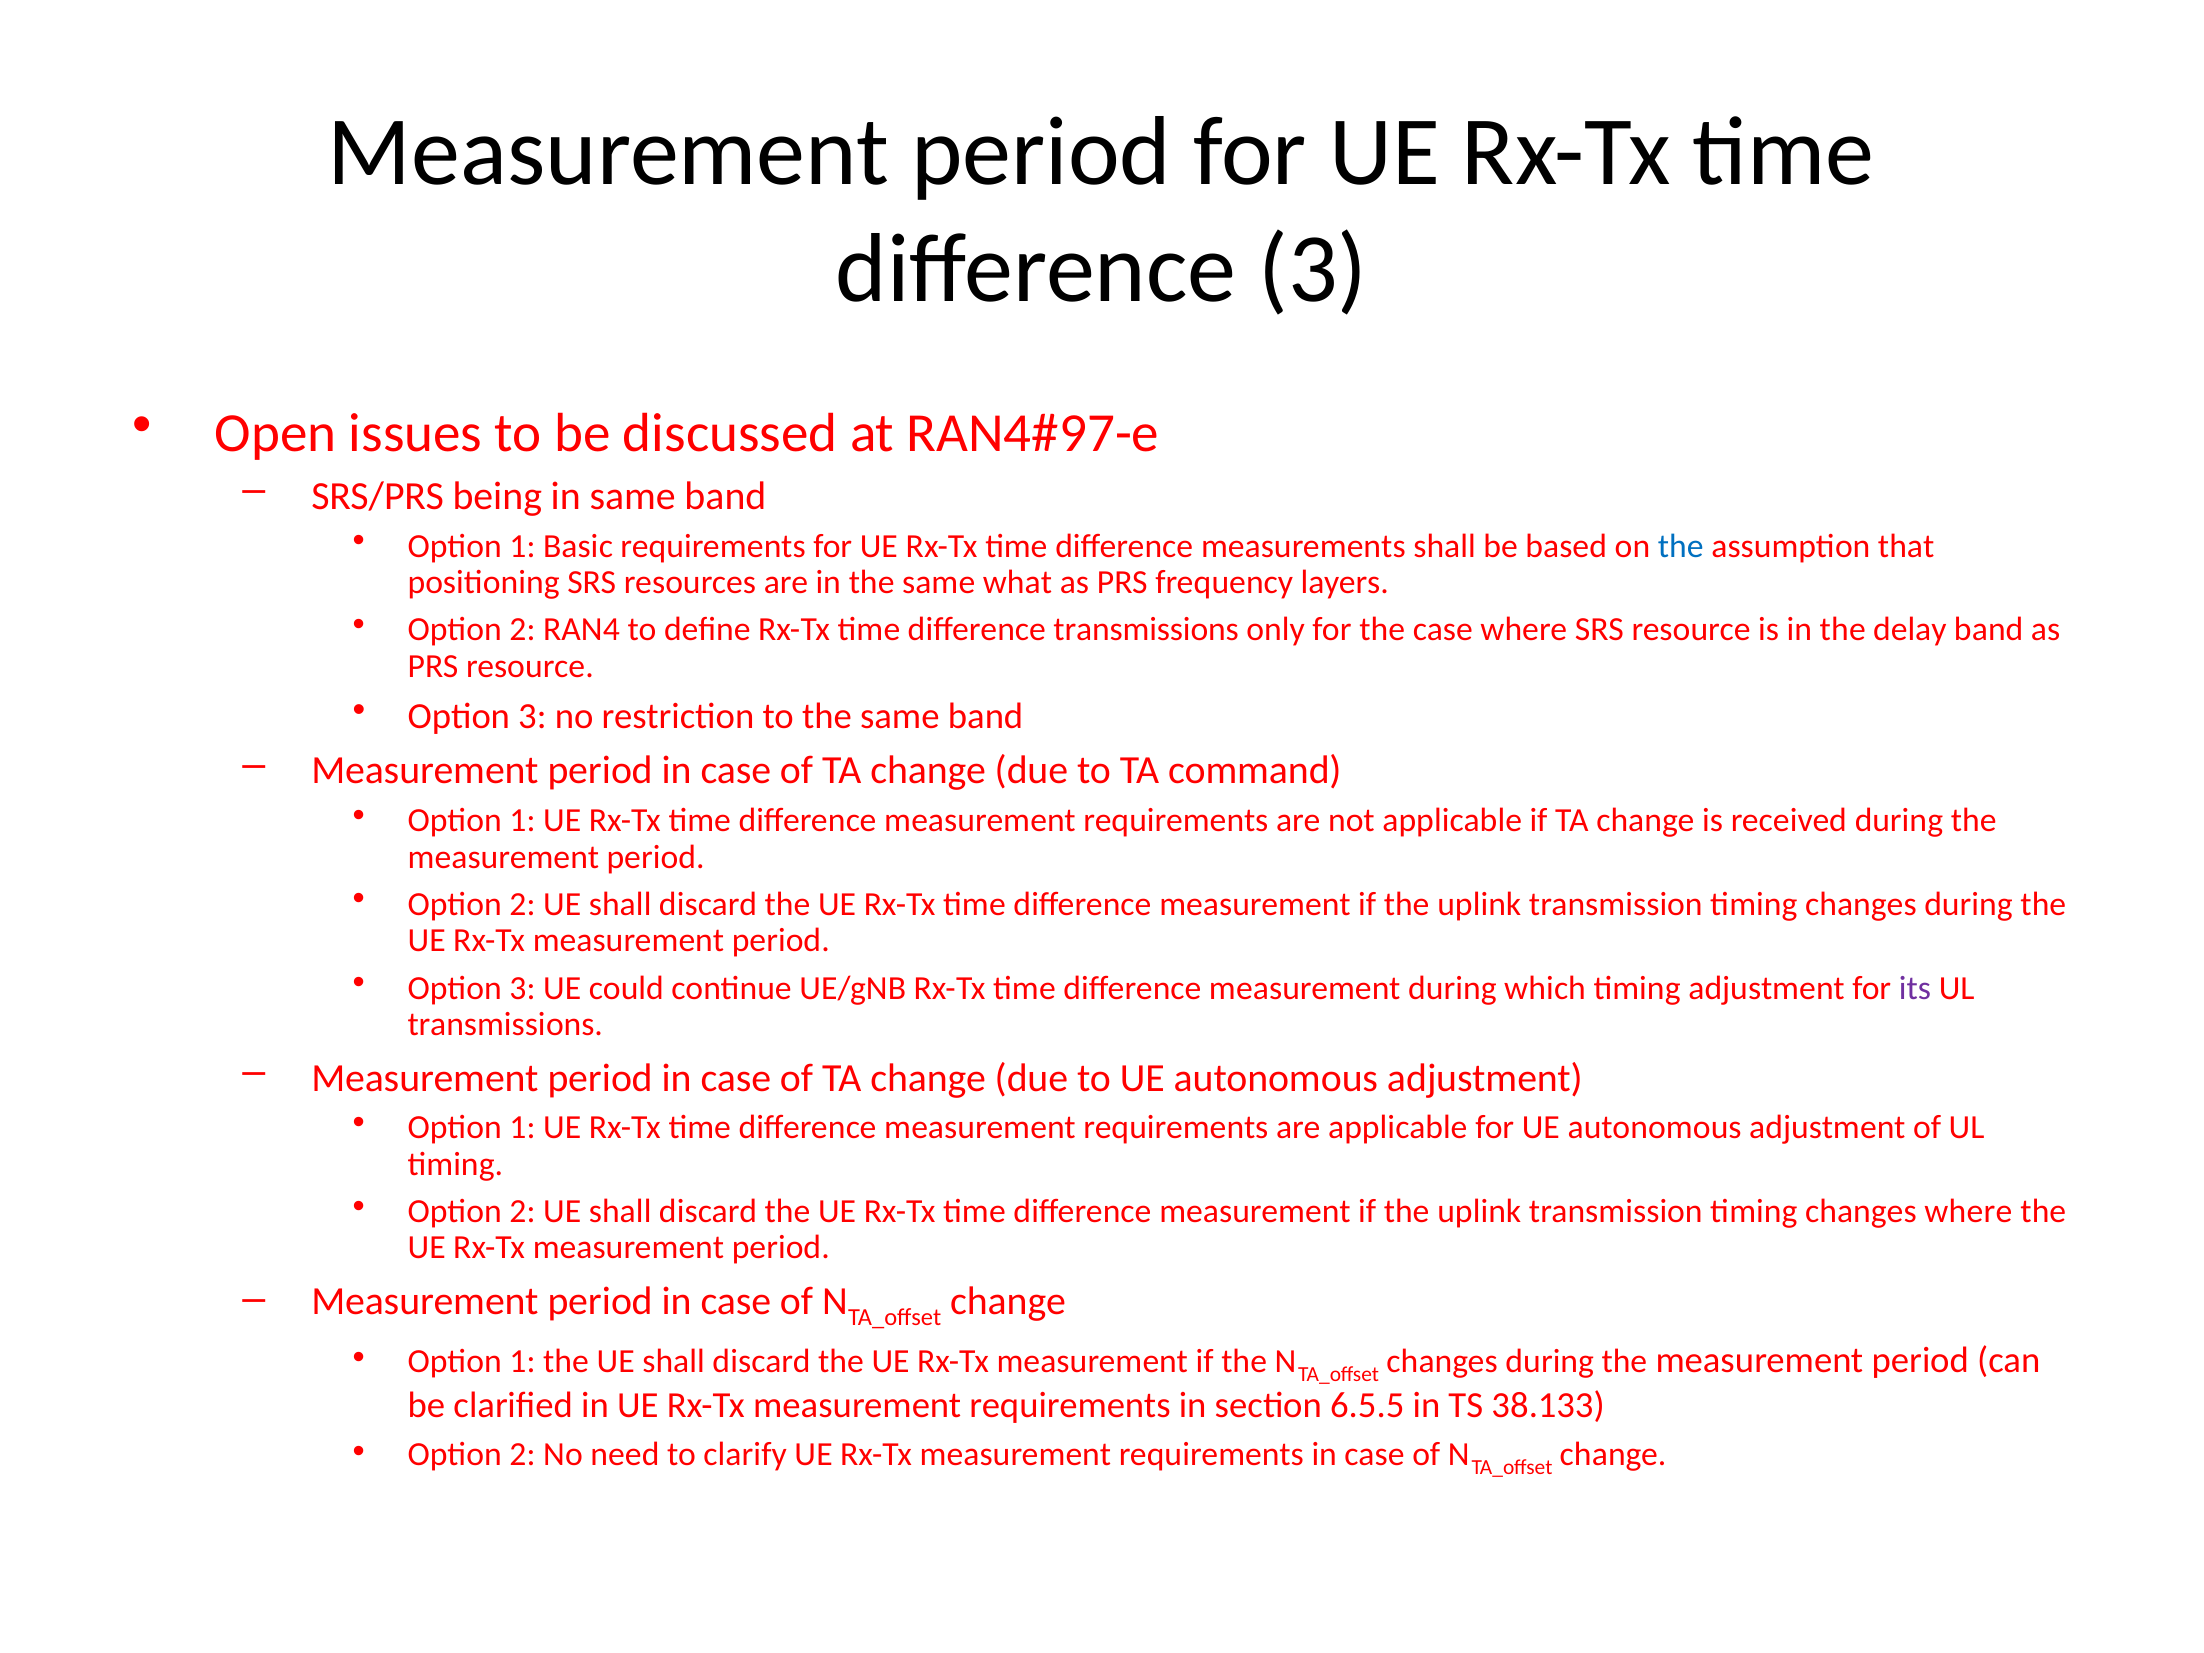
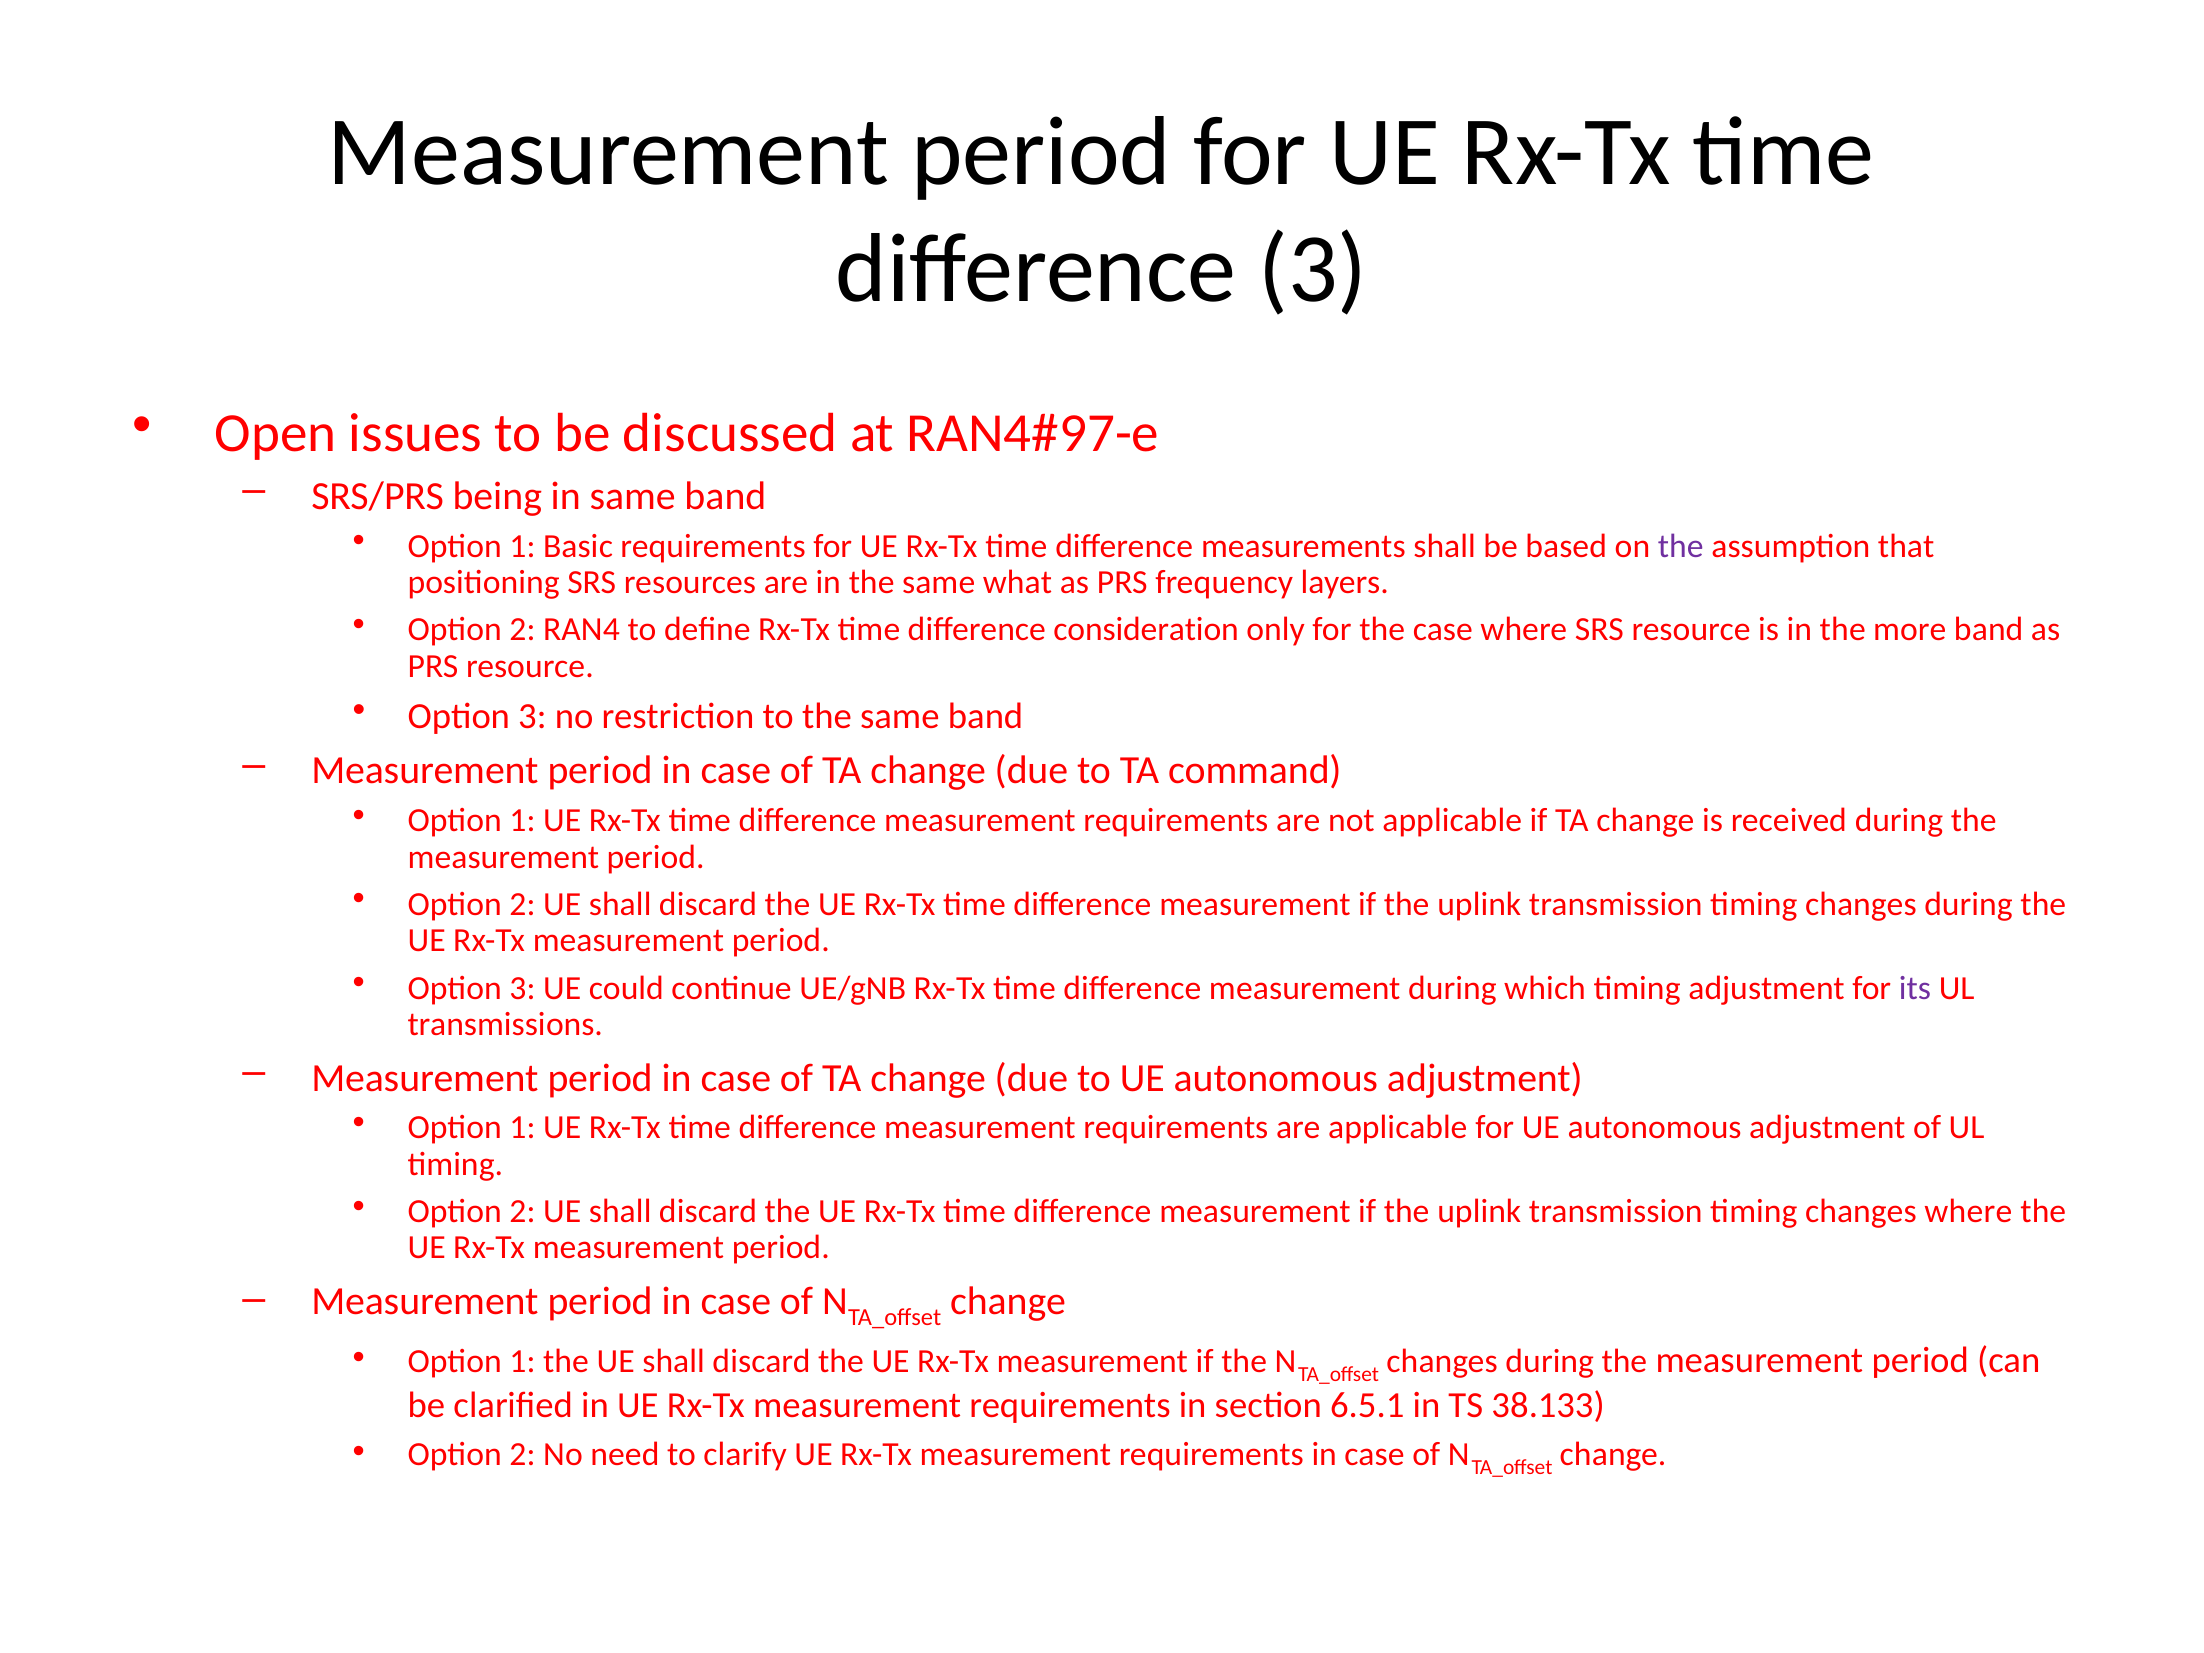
the at (1681, 546) colour: blue -> purple
difference transmissions: transmissions -> consideration
delay: delay -> more
6.5.5: 6.5.5 -> 6.5.1
